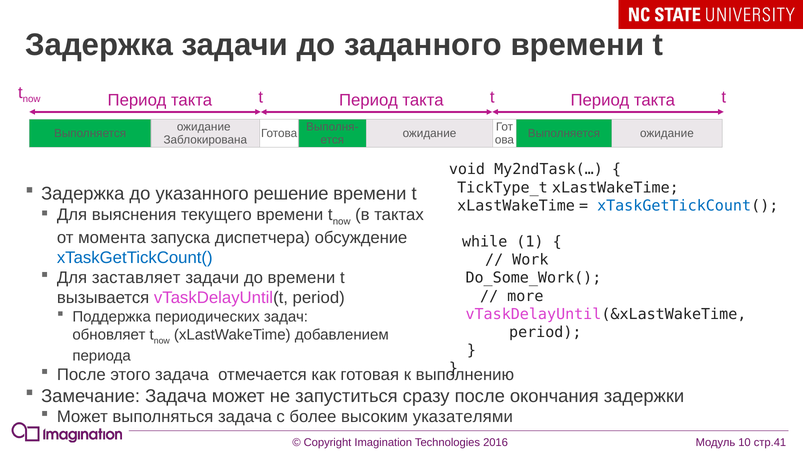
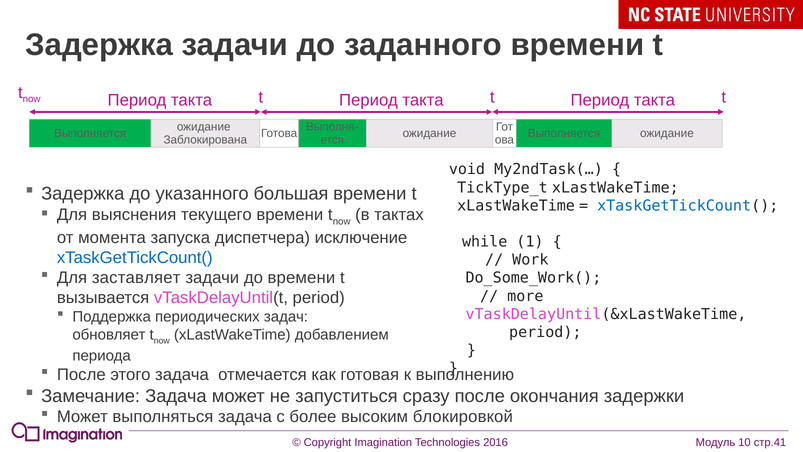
решение: решение -> большая
обсуждение: обсуждение -> исключение
указателями: указателями -> блокировкой
